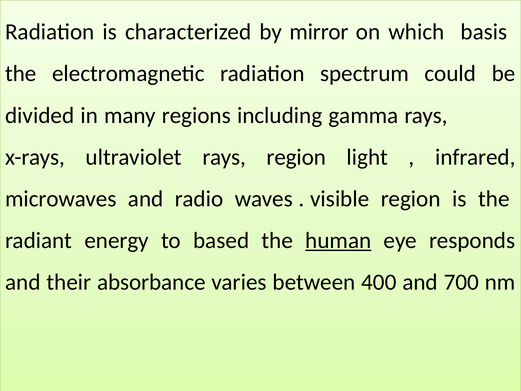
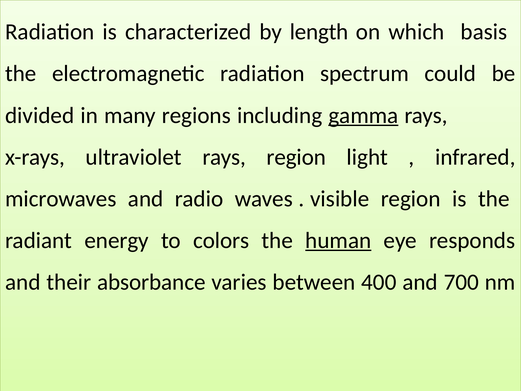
mirror: mirror -> length
gamma underline: none -> present
based: based -> colors
